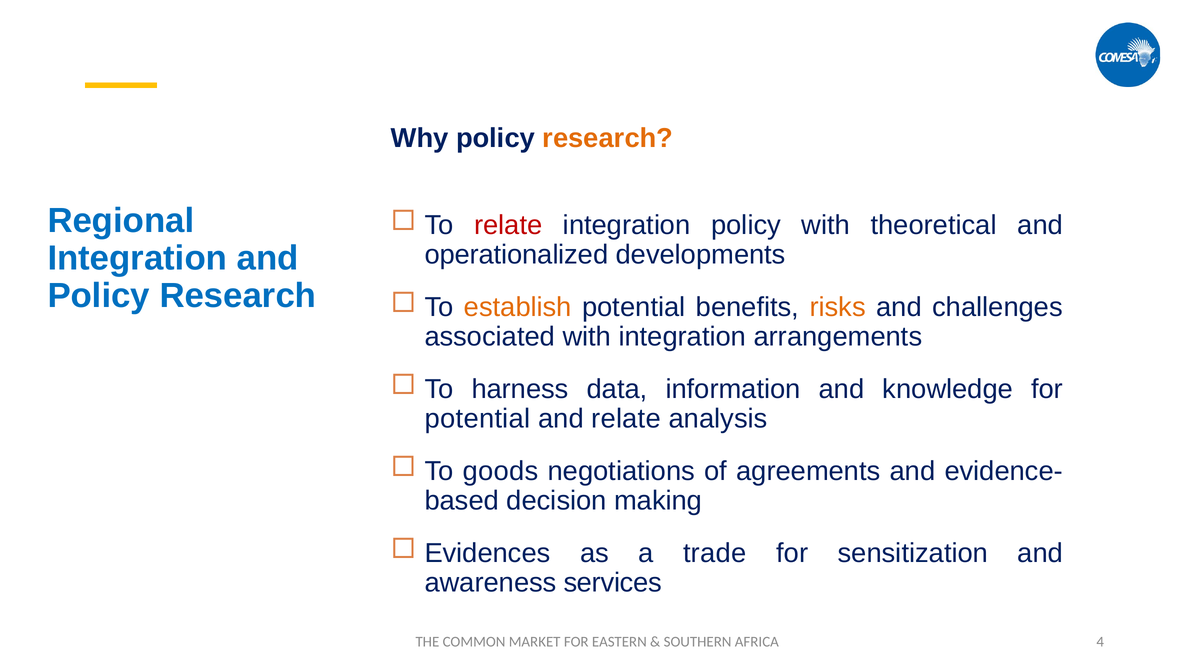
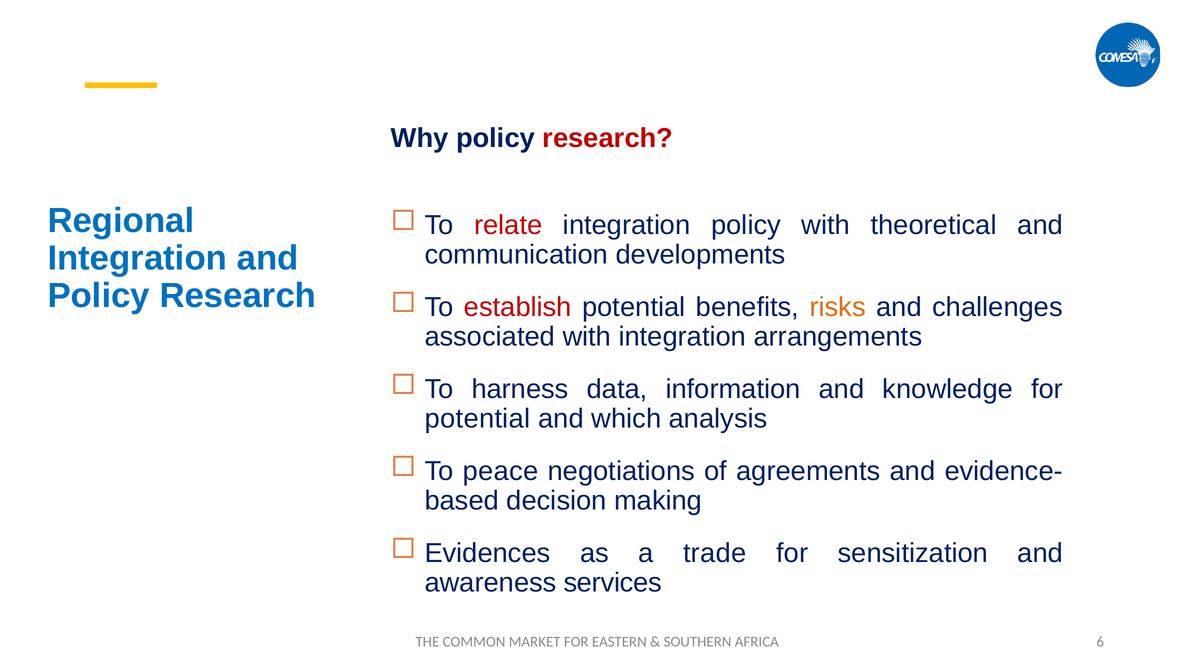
research at (608, 138) colour: orange -> red
operationalized: operationalized -> communication
establish colour: orange -> red
and relate: relate -> which
goods: goods -> peace
4: 4 -> 6
